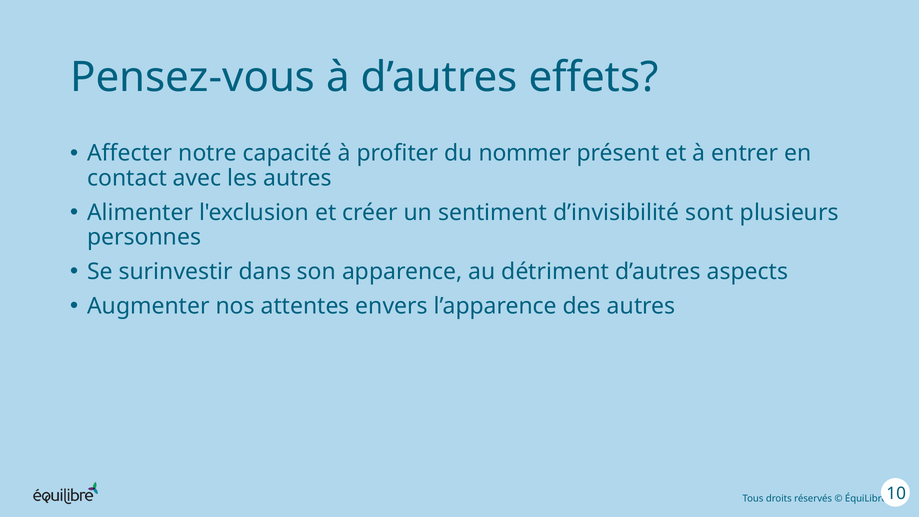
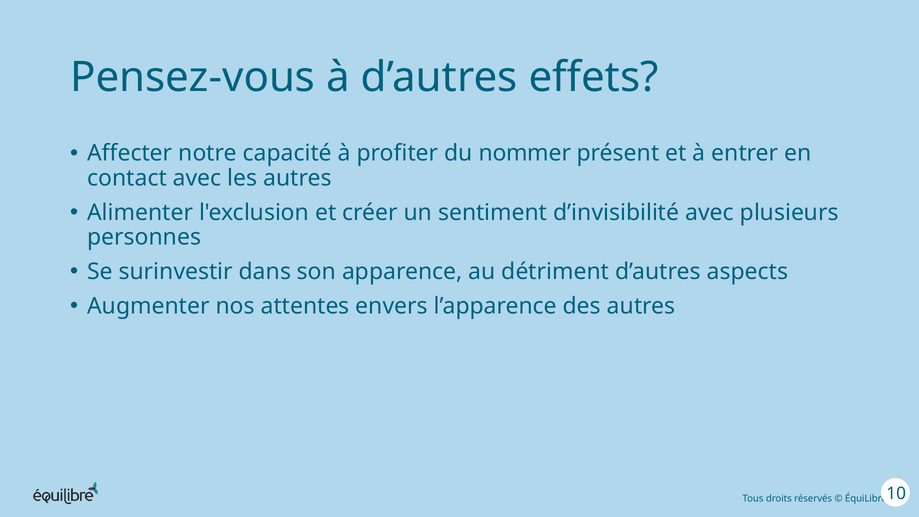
d’invisibilité sont: sont -> avec
